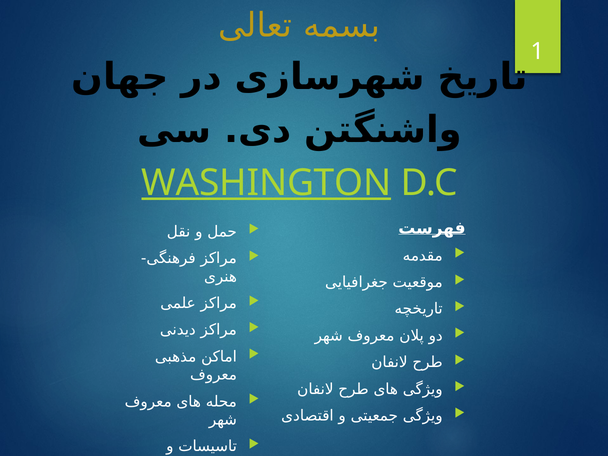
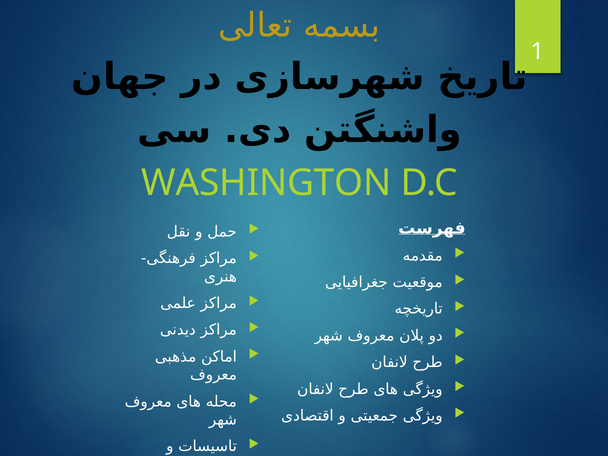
WASHINGTON underline: present -> none
